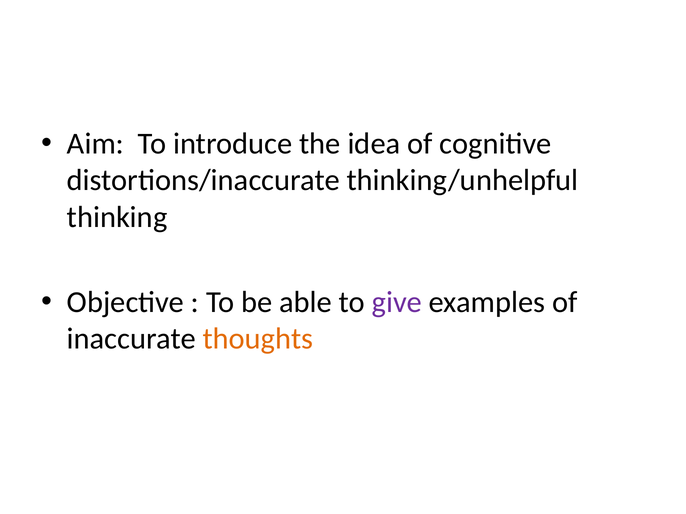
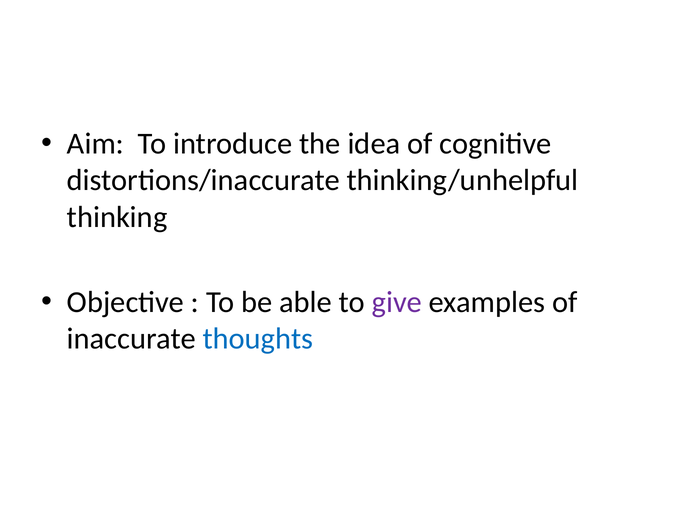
thoughts colour: orange -> blue
